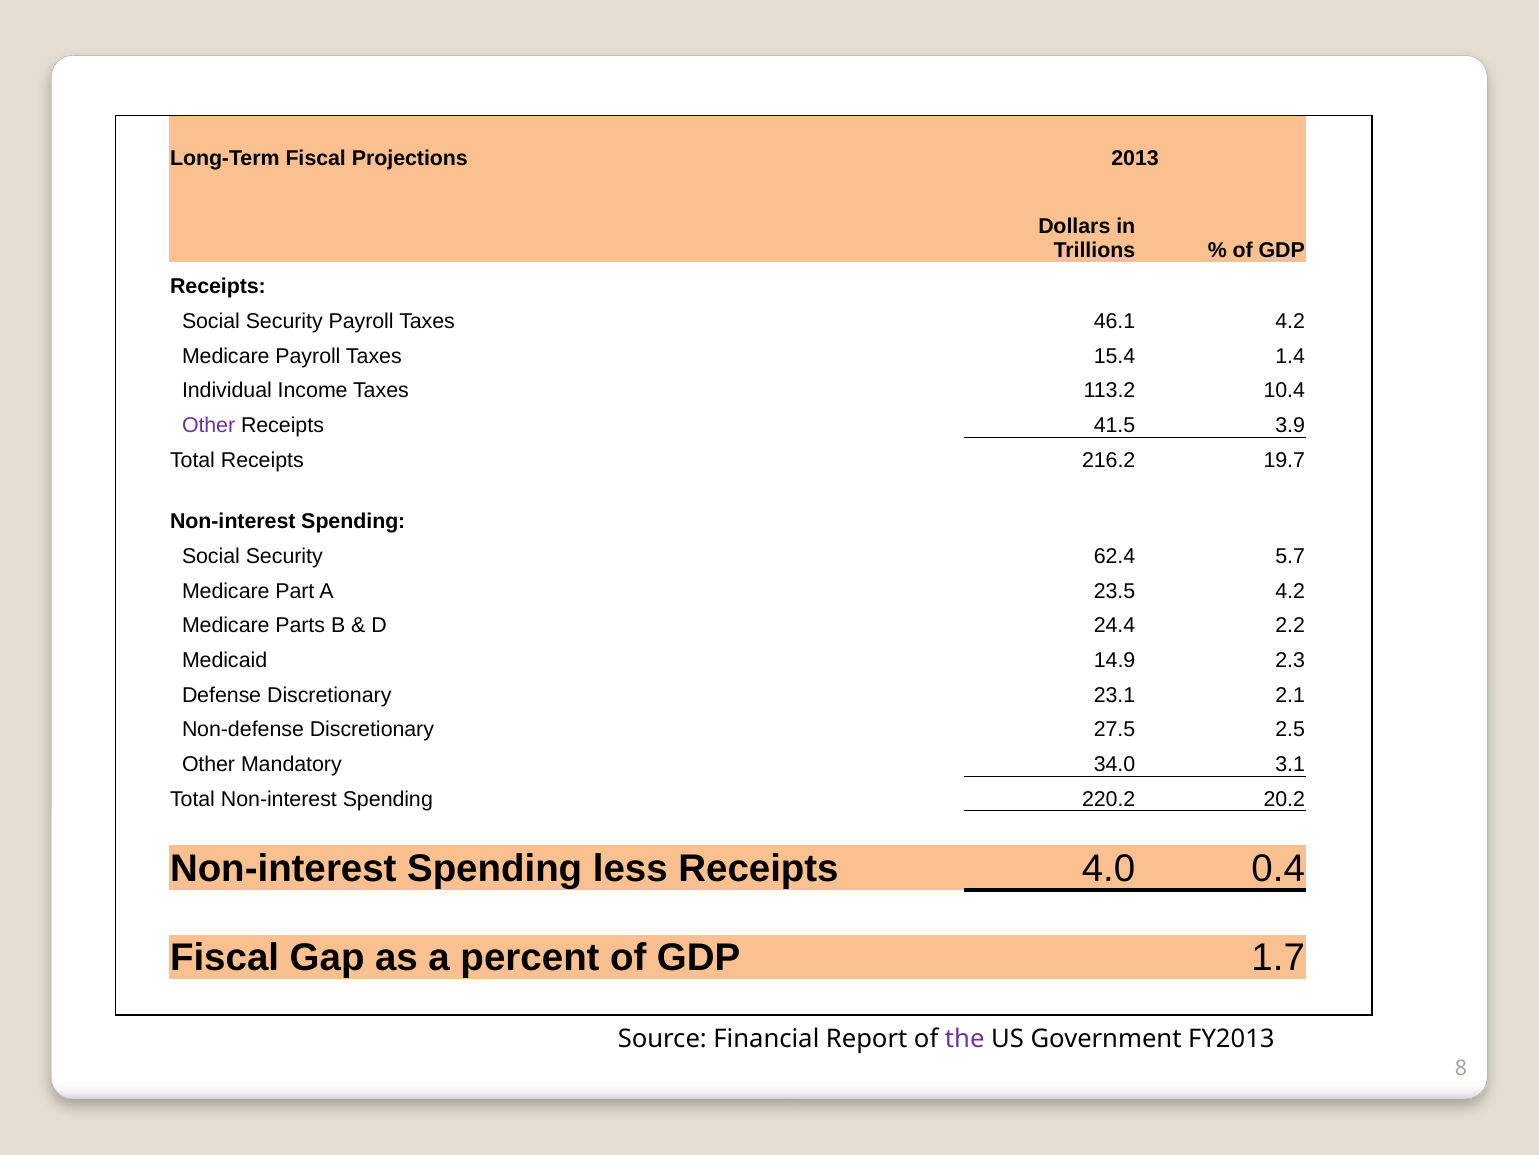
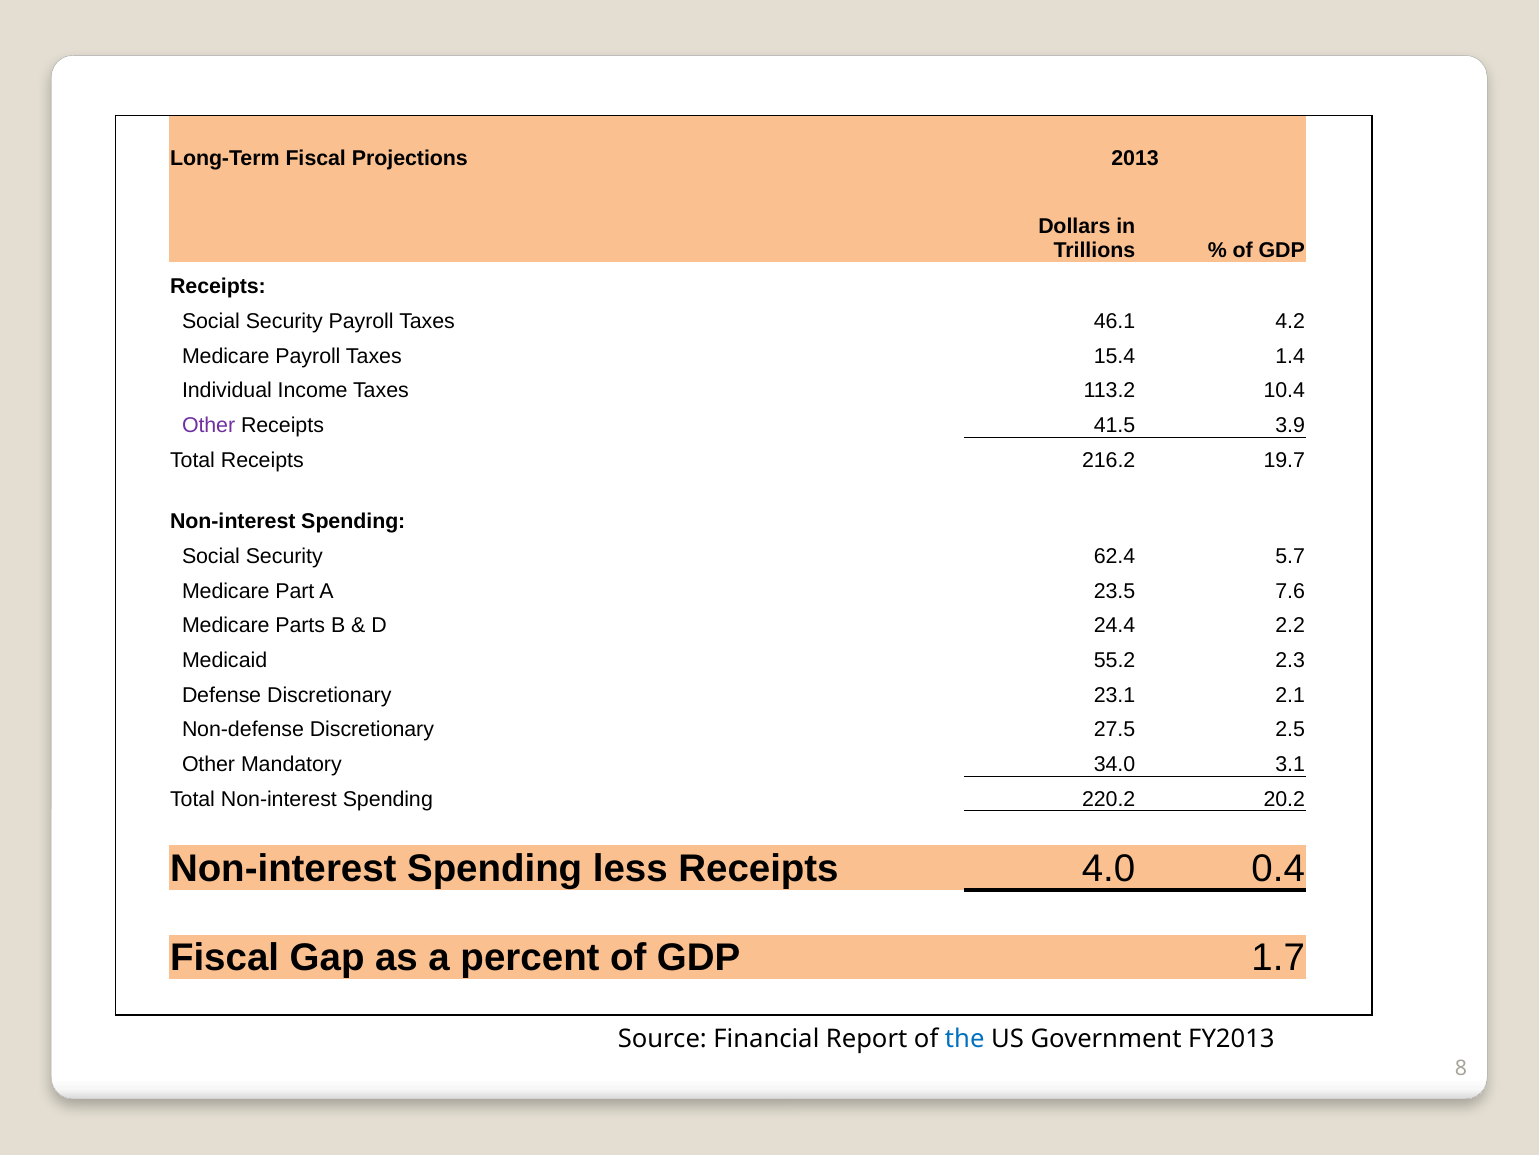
23.5 4.2: 4.2 -> 7.6
14.9: 14.9 -> 55.2
the colour: purple -> blue
